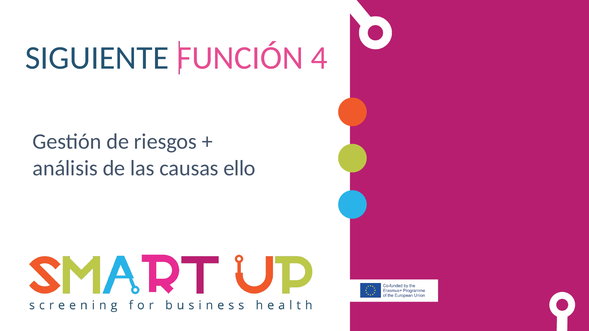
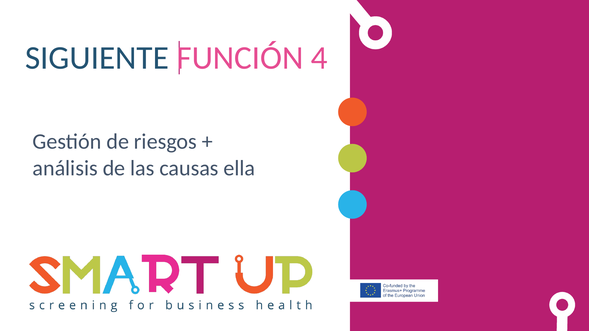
ello: ello -> ella
